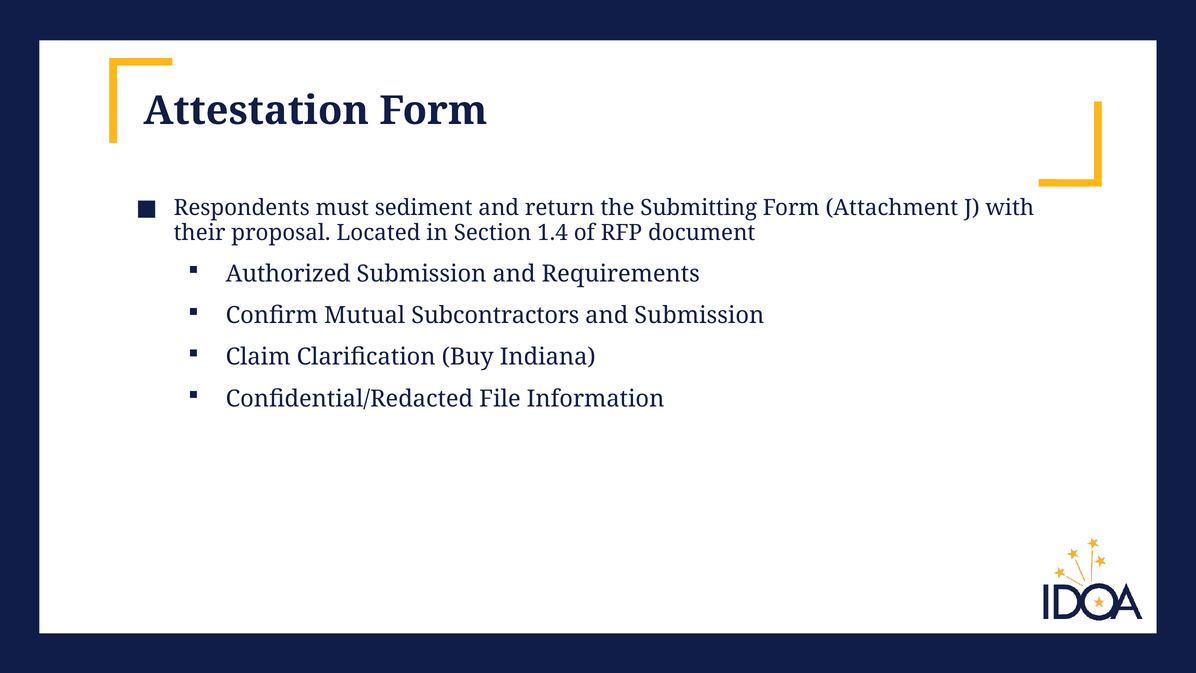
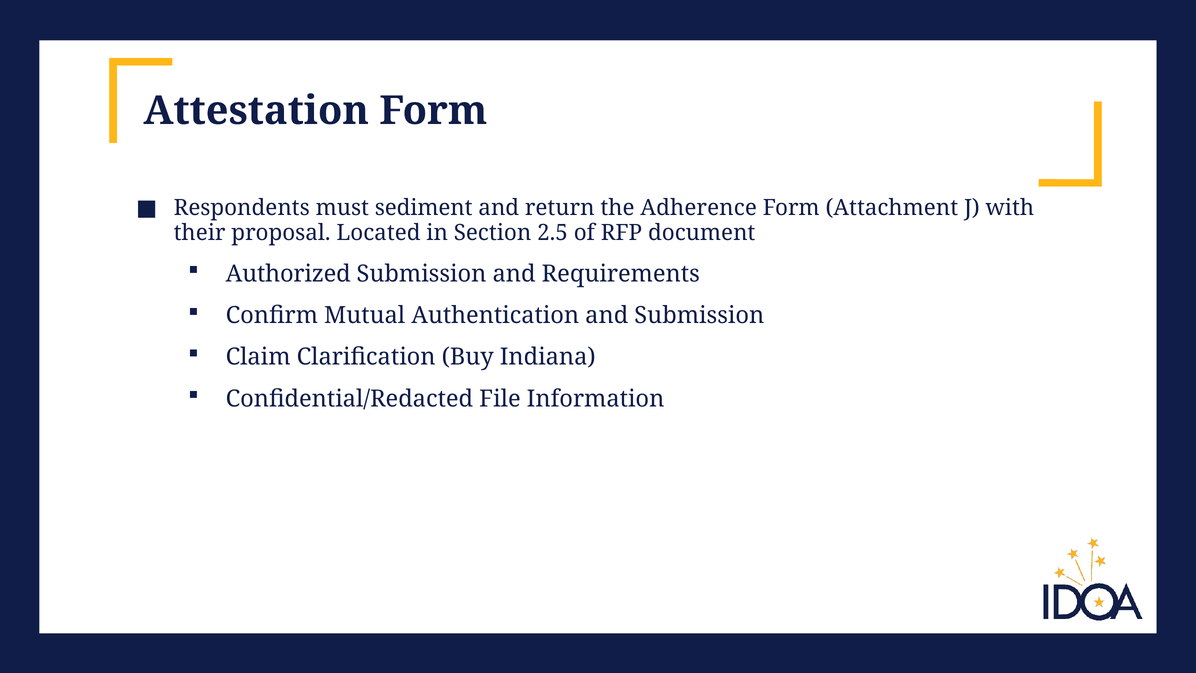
Submitting: Submitting -> Adherence
1.4: 1.4 -> 2.5
Subcontractors: Subcontractors -> Authentication
